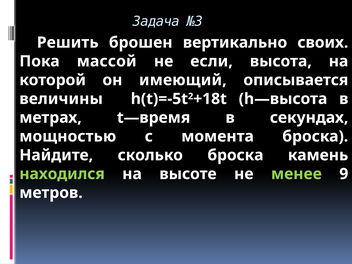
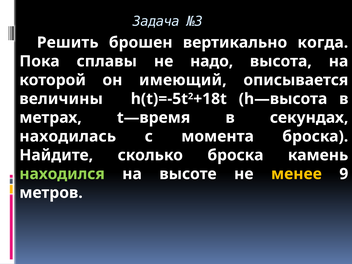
своих: своих -> когда
массой: массой -> сплавы
если: если -> надо
мощностью: мощностью -> находилась
менее colour: light green -> yellow
